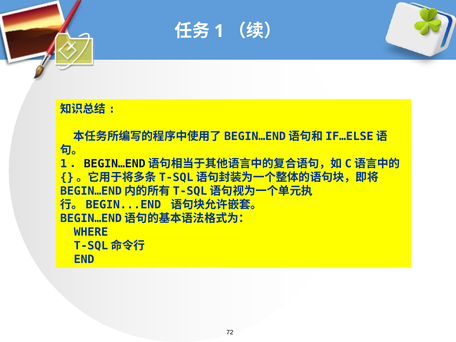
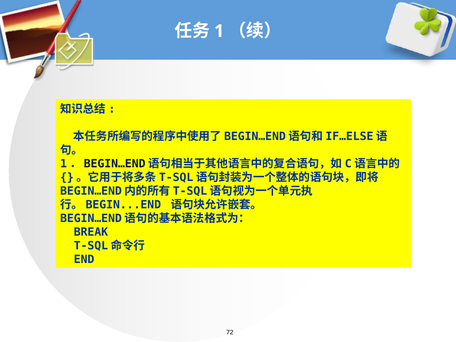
WHERE: WHERE -> BREAK
